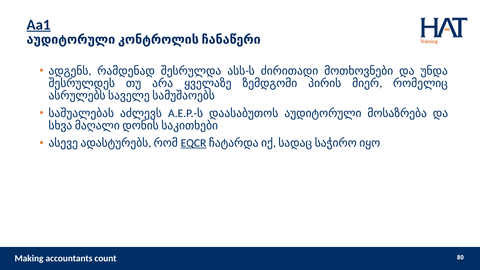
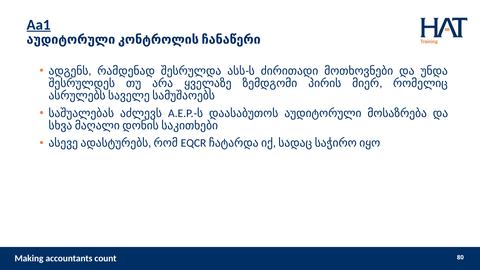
EQCR underline: present -> none
